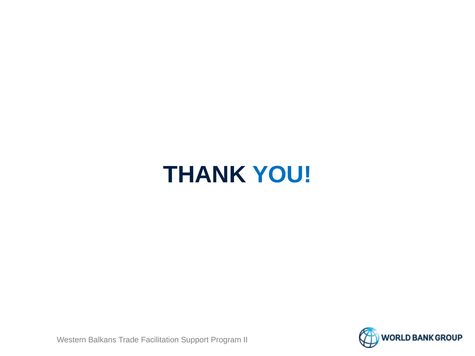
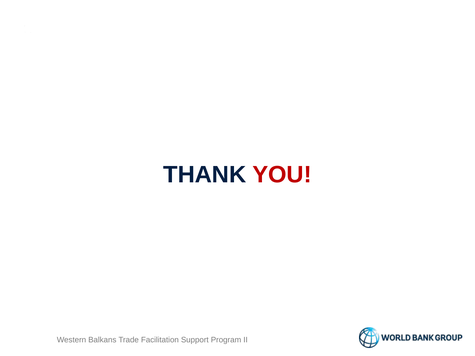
YOU colour: blue -> red
